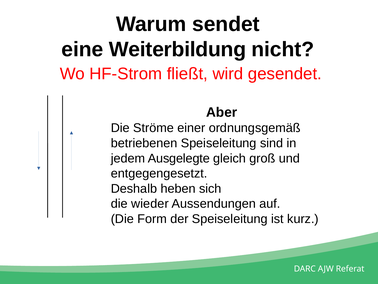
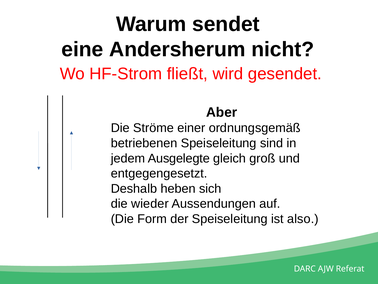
Weiterbildung: Weiterbildung -> Andersherum
kurz: kurz -> also
